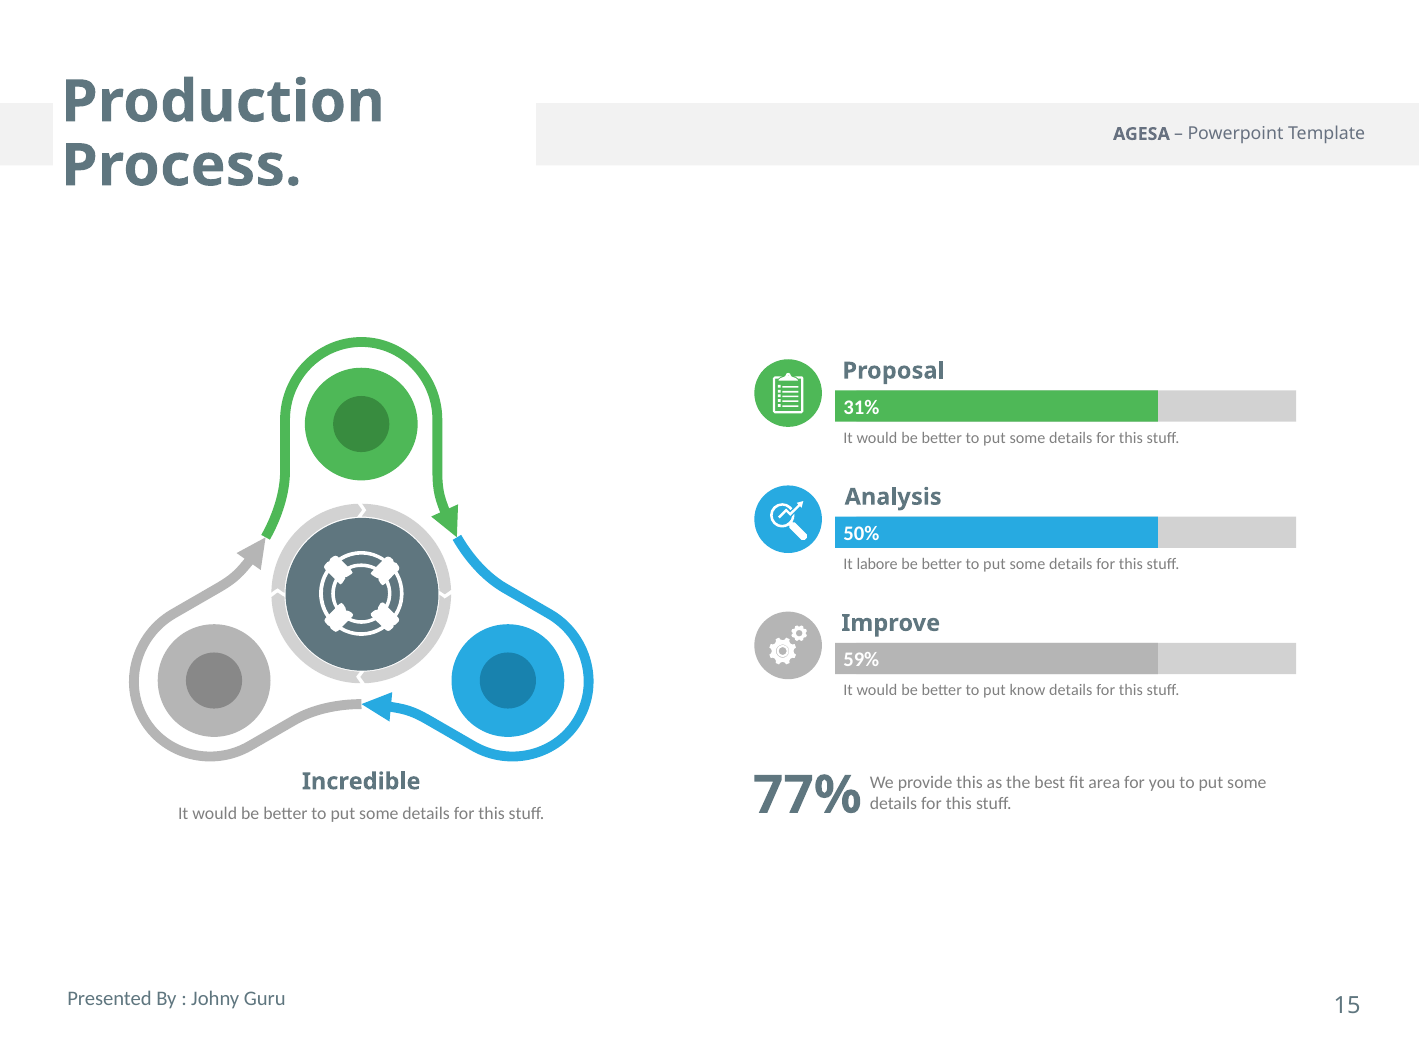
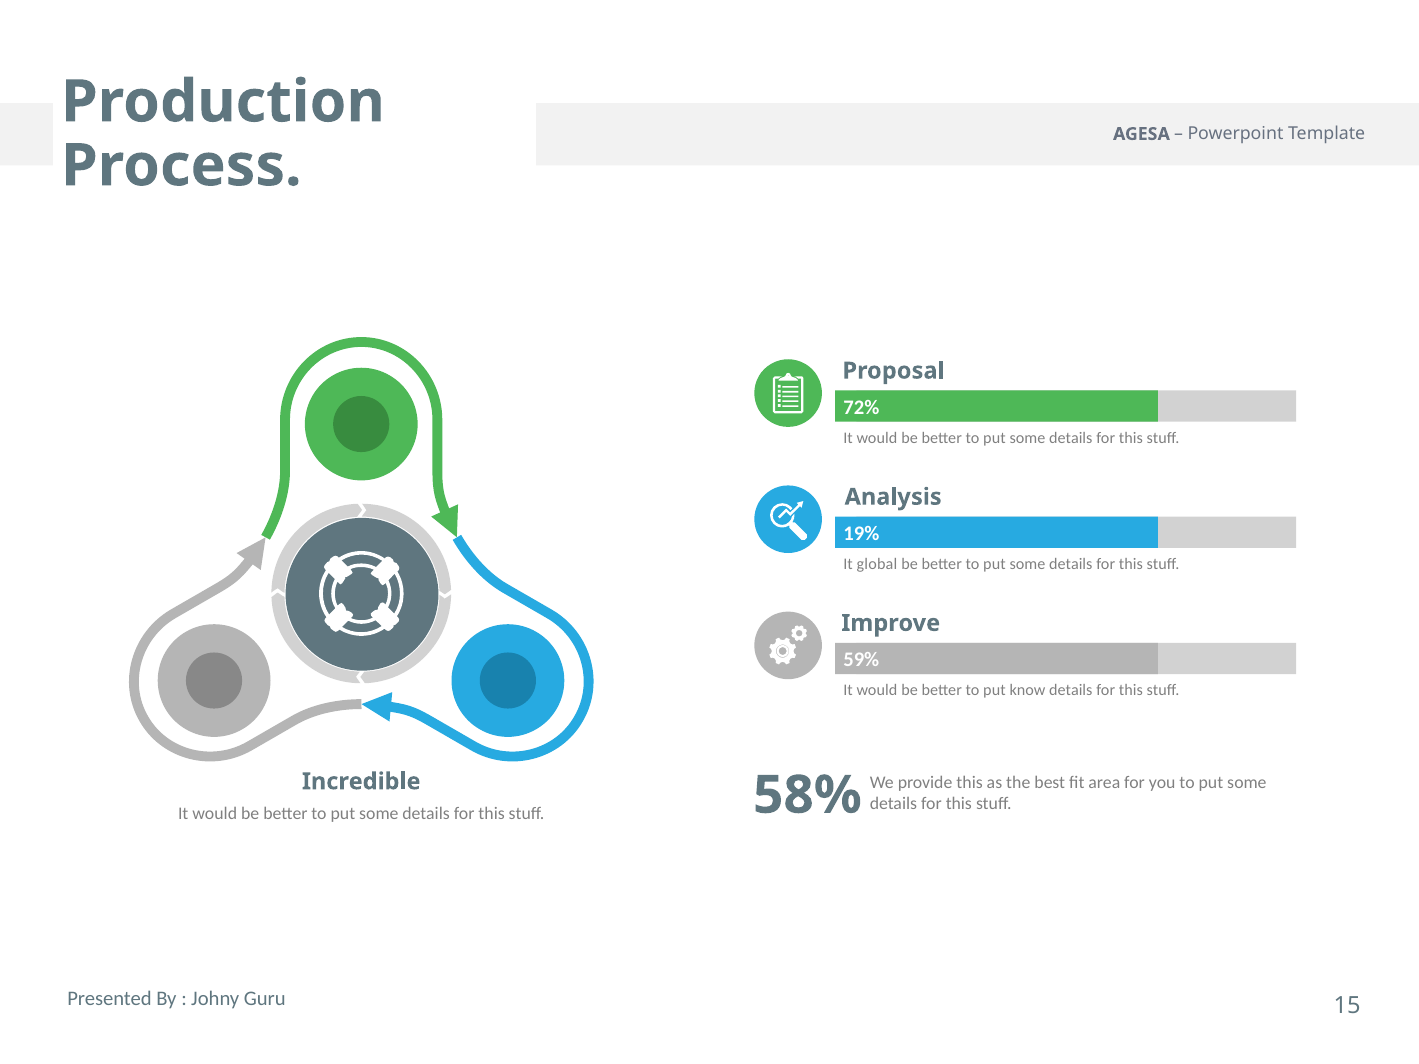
31%: 31% -> 72%
50%: 50% -> 19%
labore: labore -> global
77%: 77% -> 58%
